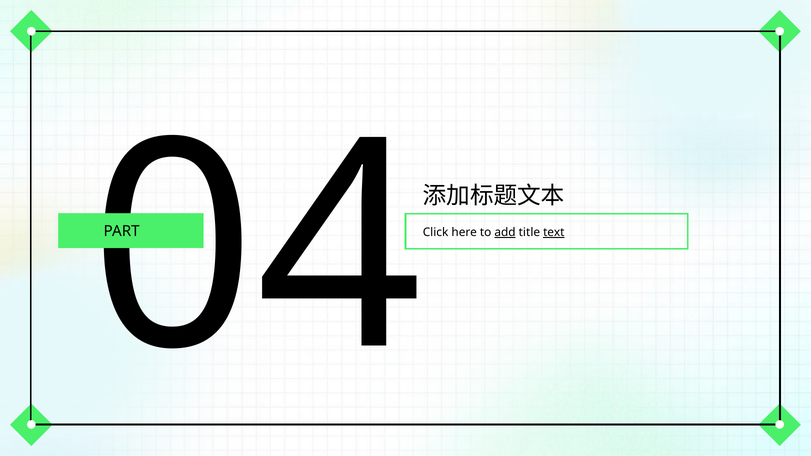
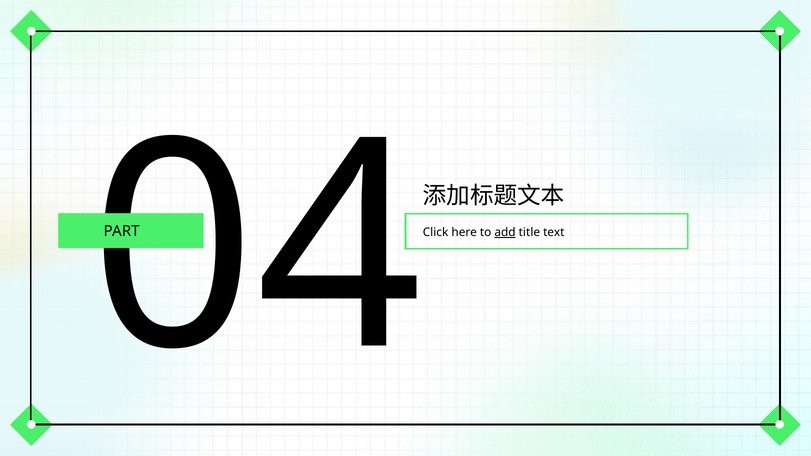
text underline: present -> none
